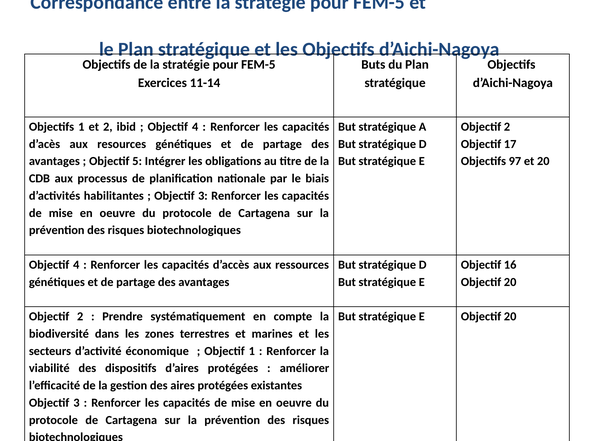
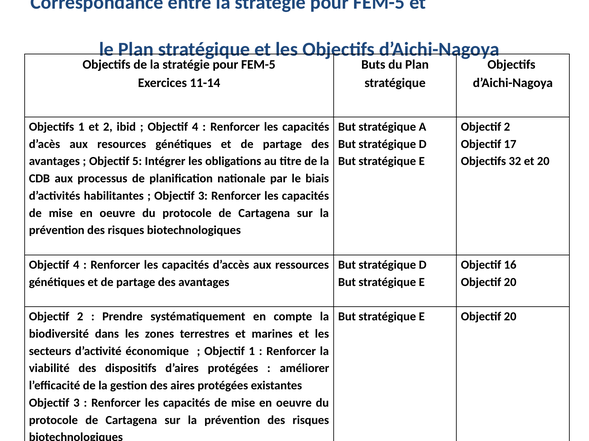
97: 97 -> 32
